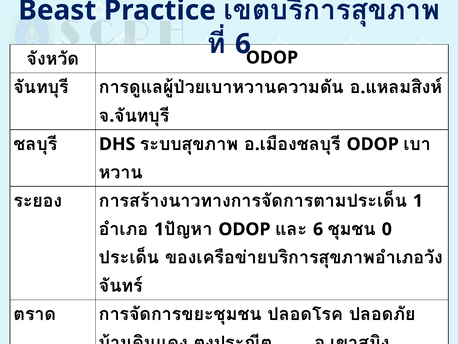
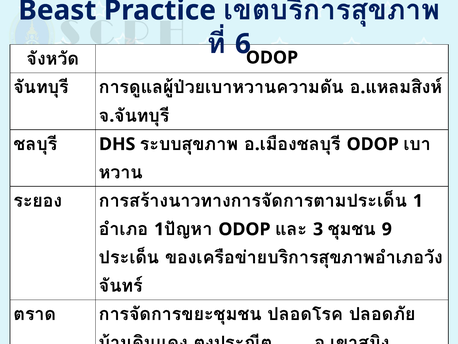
6 at (318, 229): 6 -> 3
0: 0 -> 9
